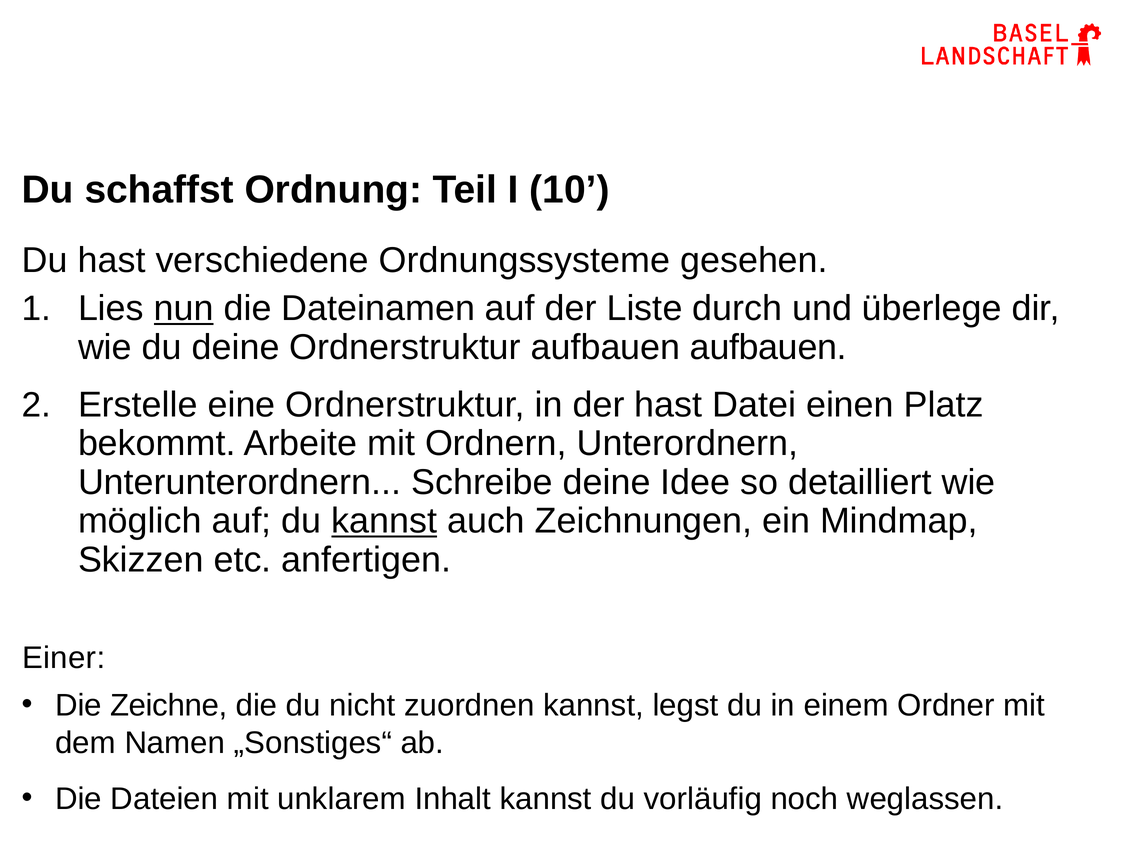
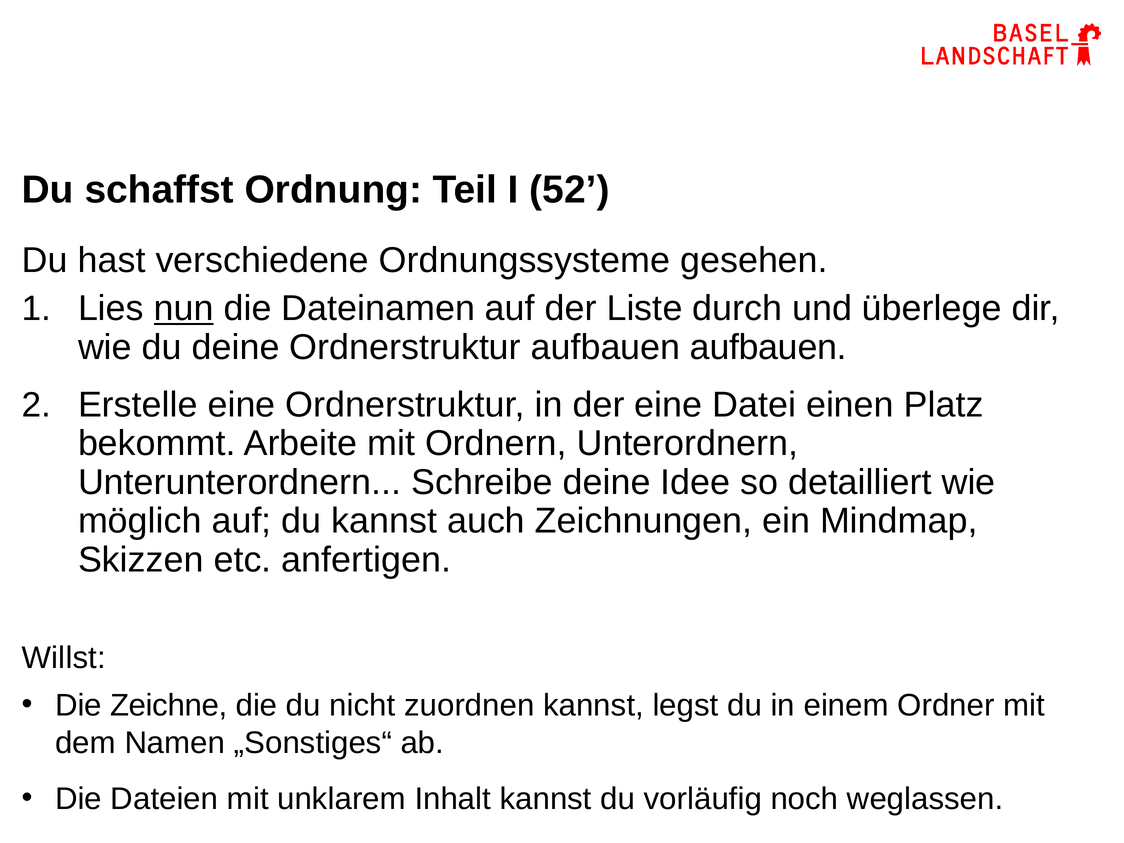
10: 10 -> 52
der hast: hast -> eine
kannst at (384, 521) underline: present -> none
Einer: Einer -> Willst
